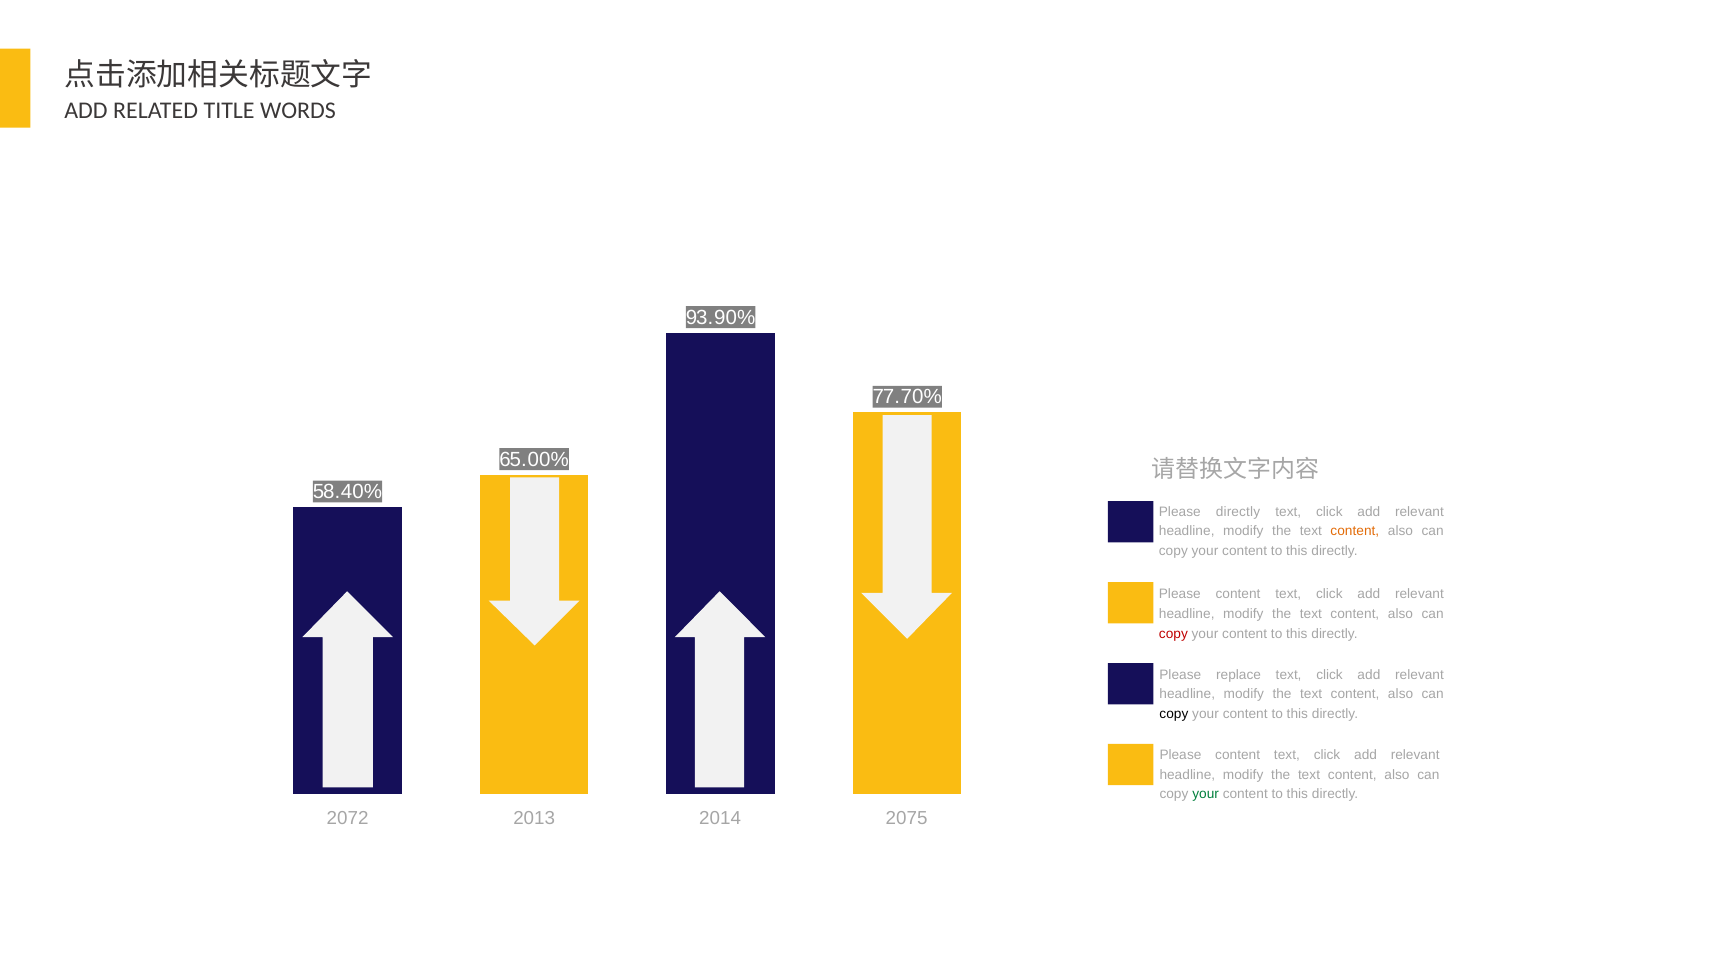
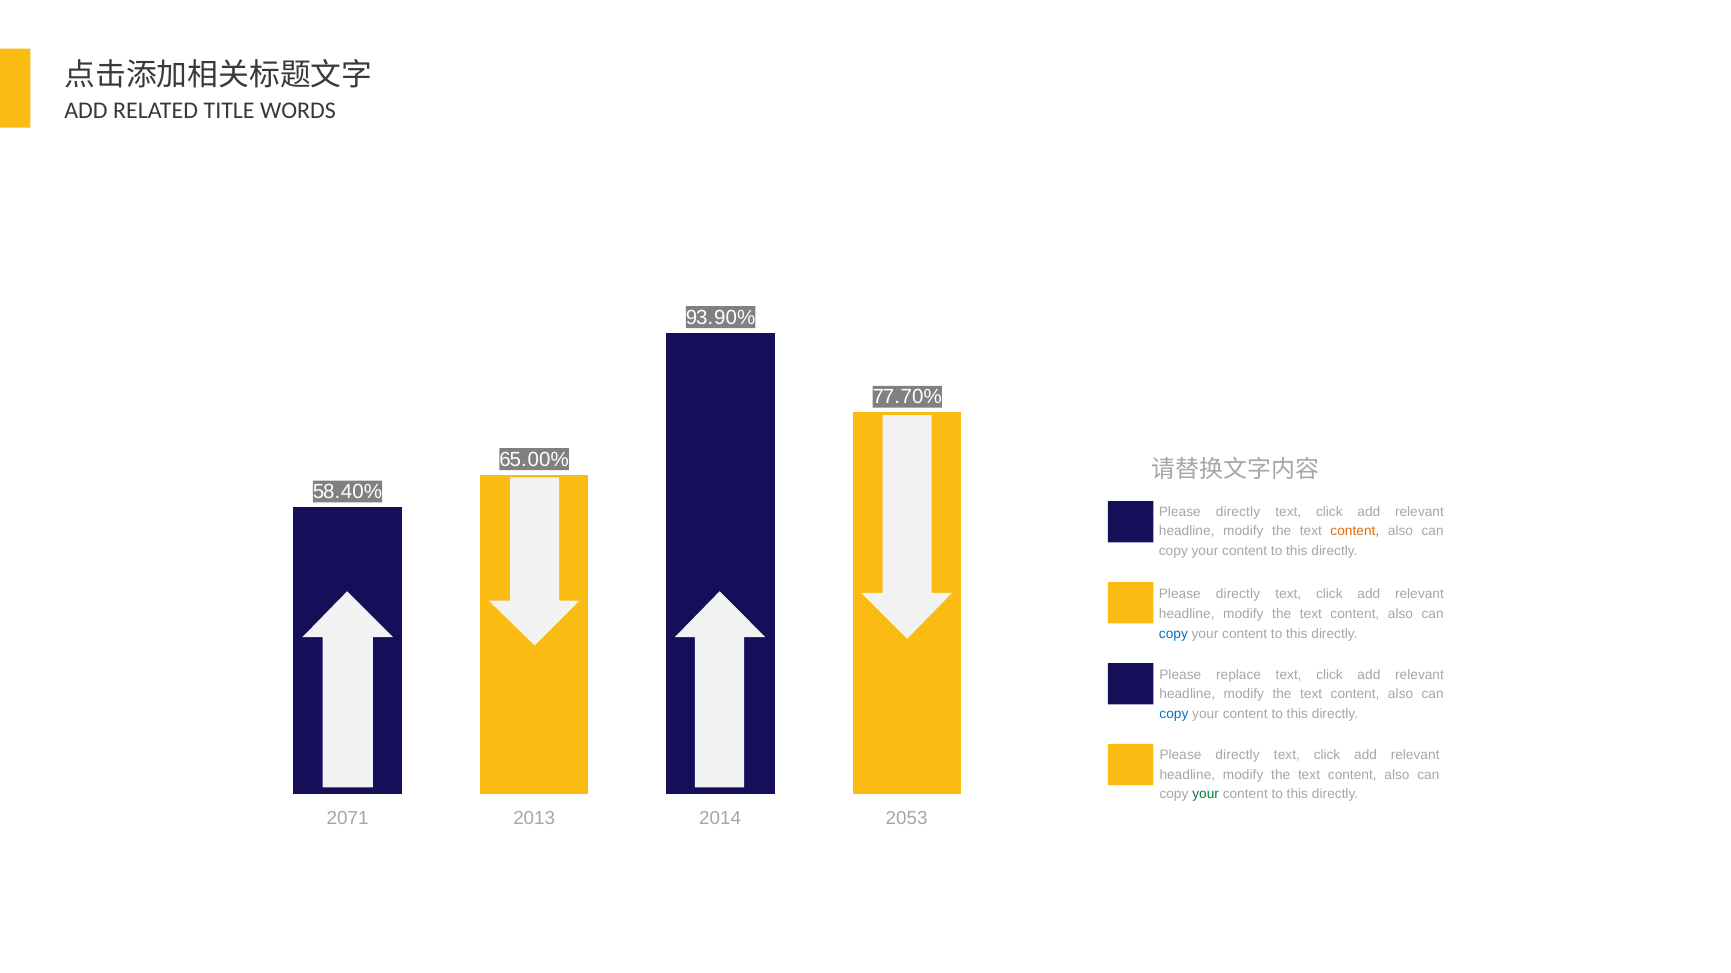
content at (1238, 595): content -> directly
copy at (1173, 634) colour: red -> blue
copy at (1174, 714) colour: black -> blue
content at (1238, 756): content -> directly
2072: 2072 -> 2071
2075: 2075 -> 2053
